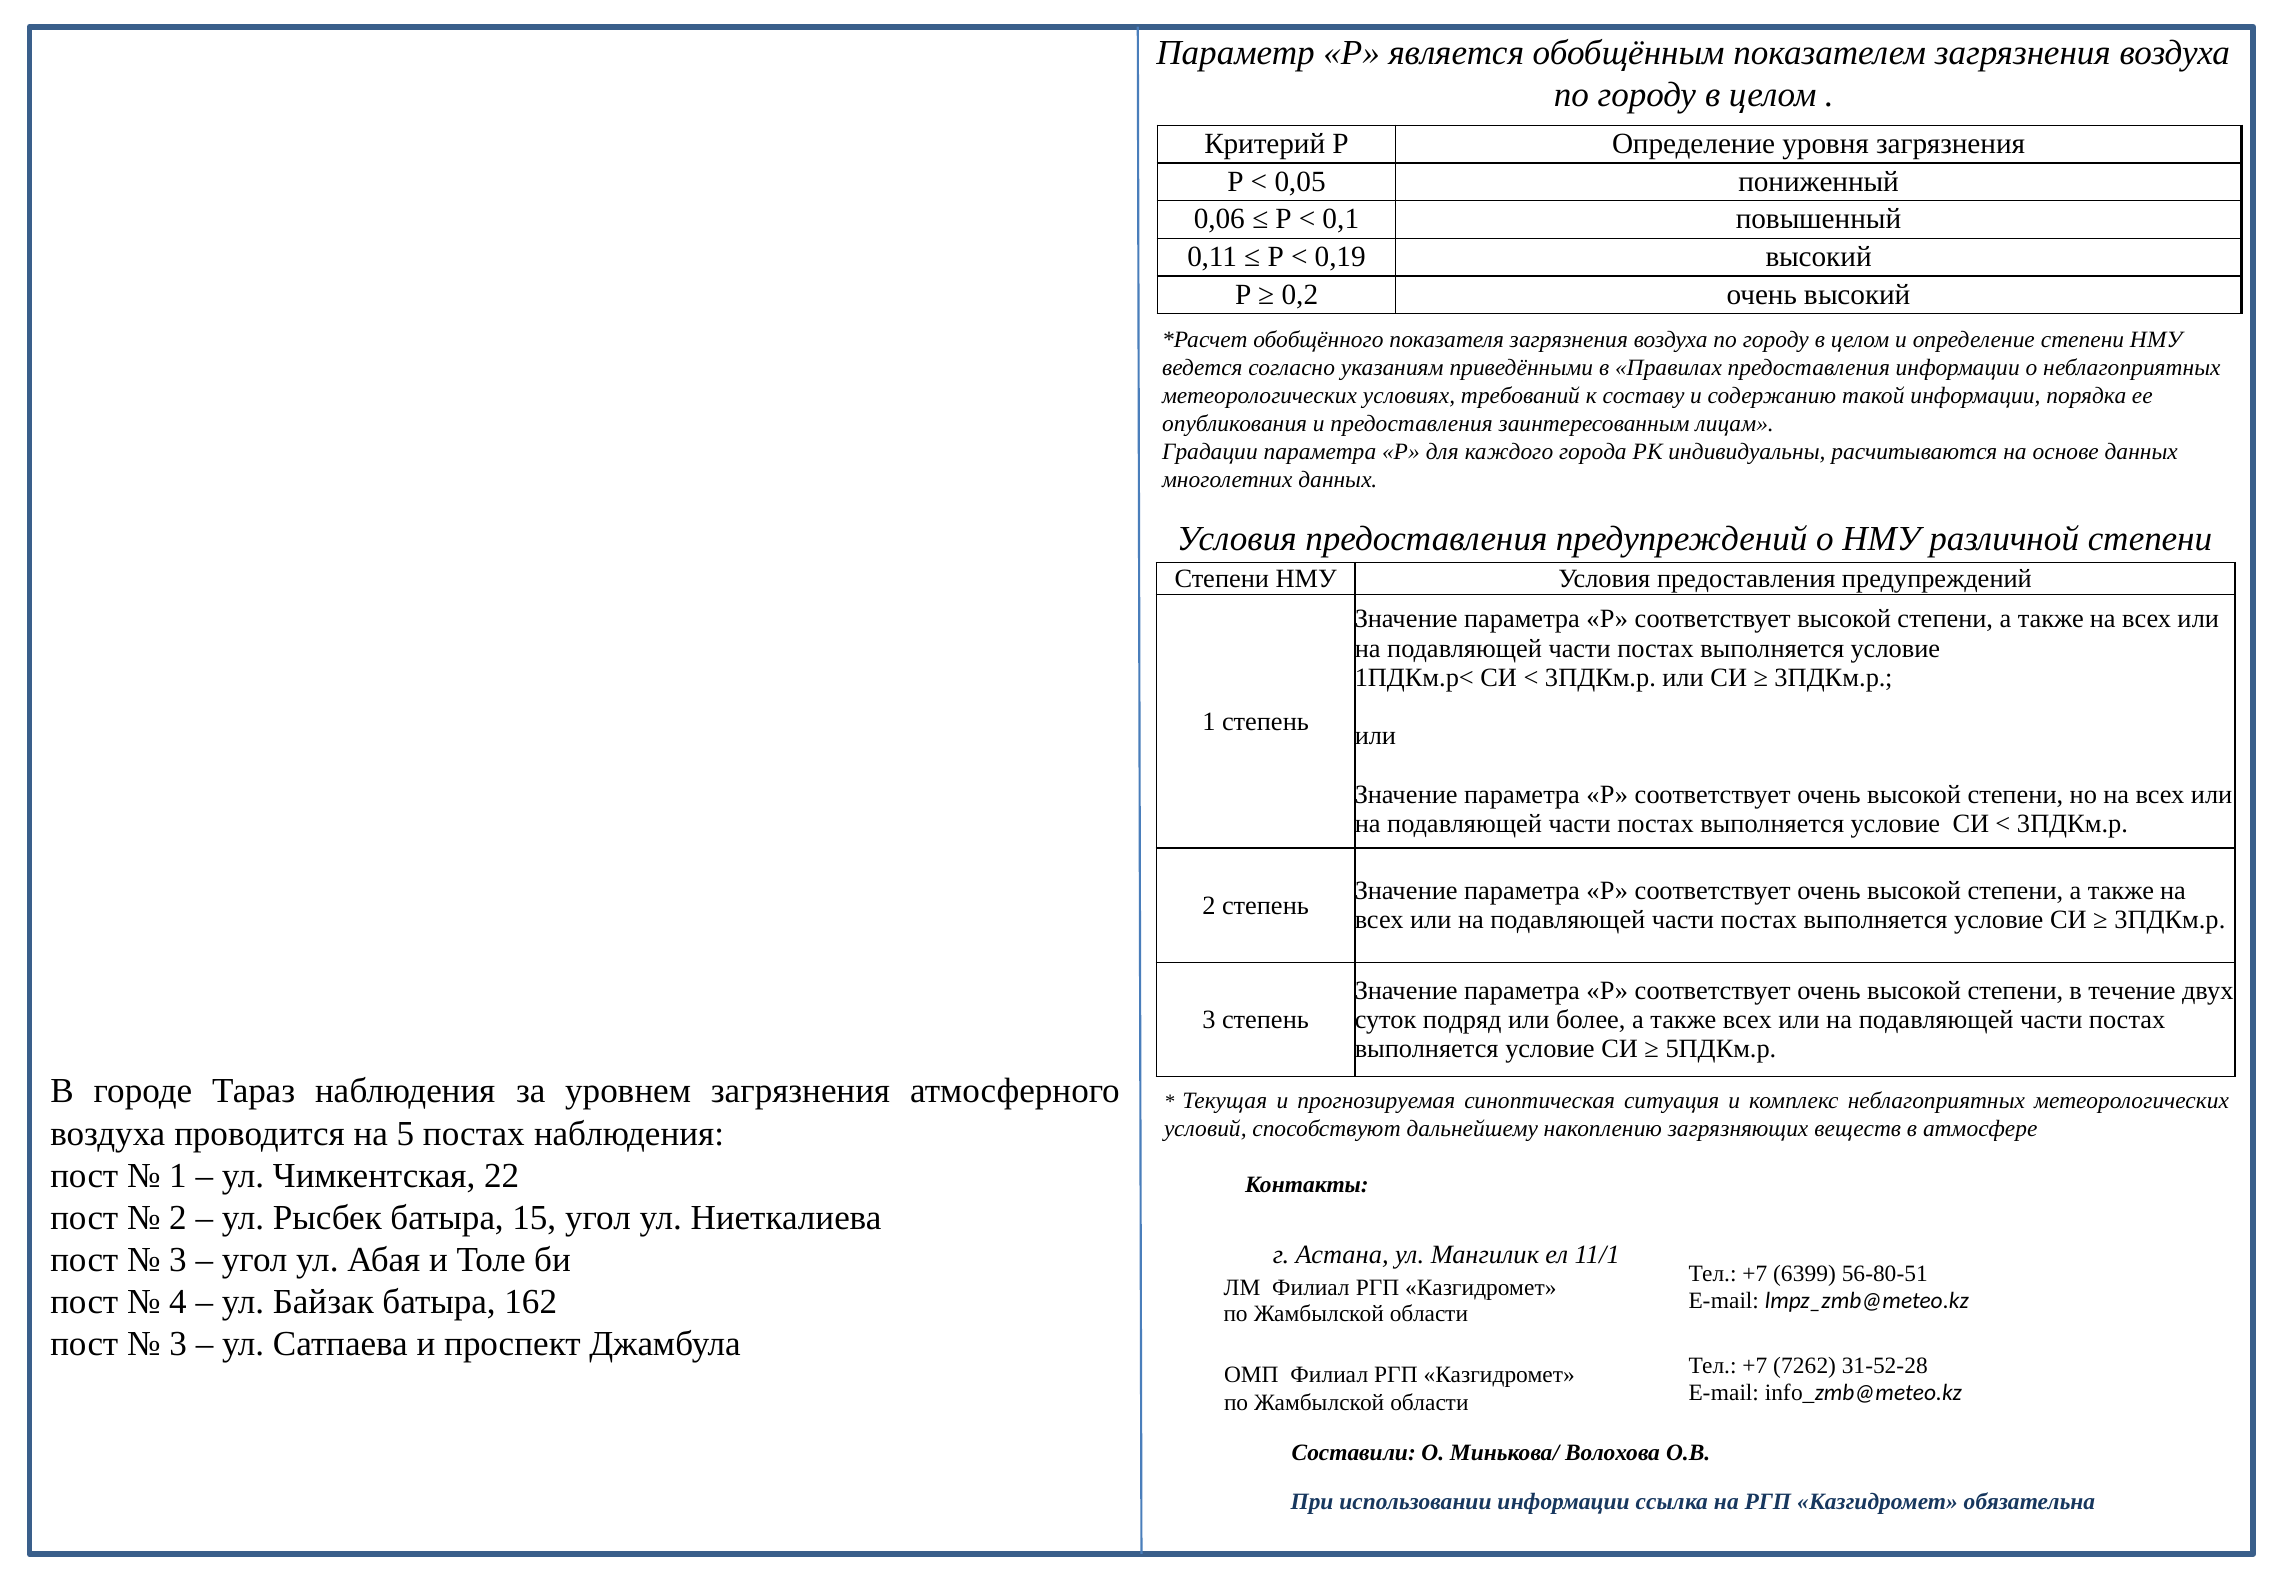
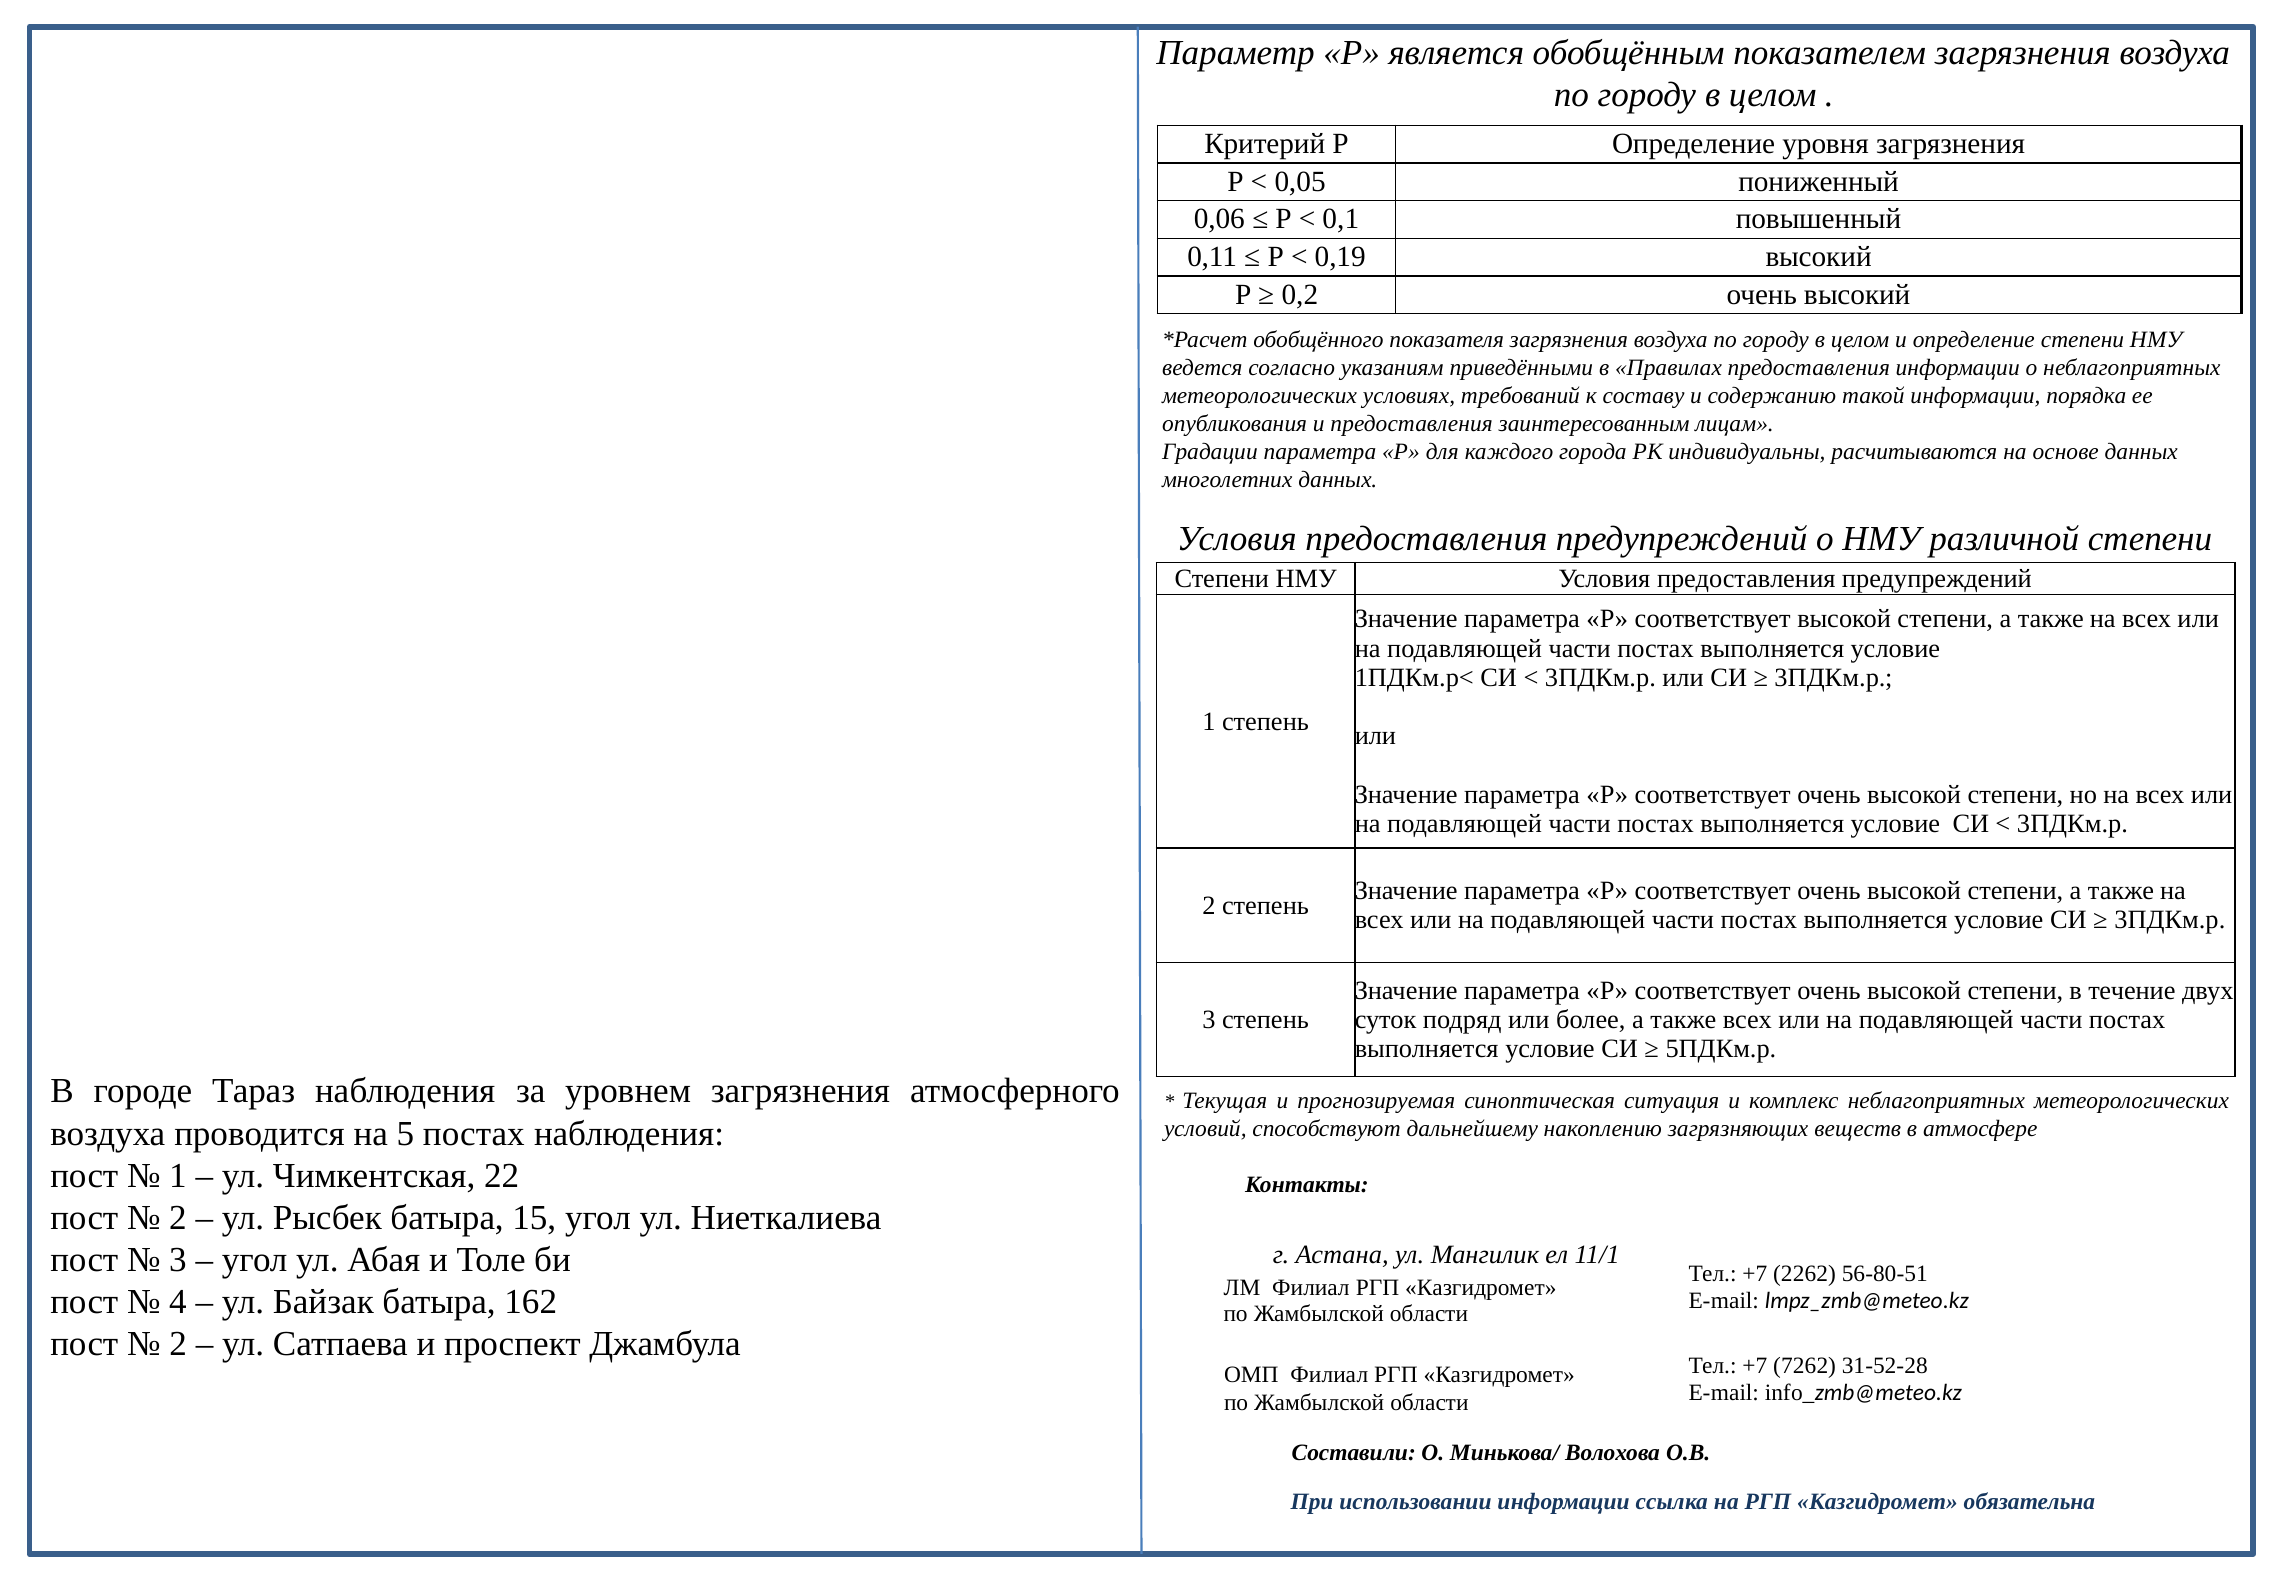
6399: 6399 -> 2262
3 at (178, 1344): 3 -> 2
